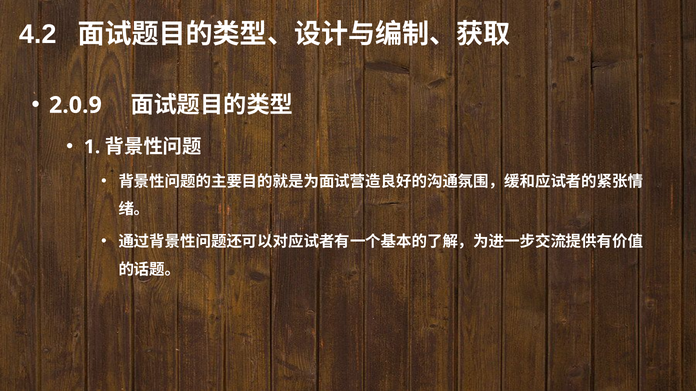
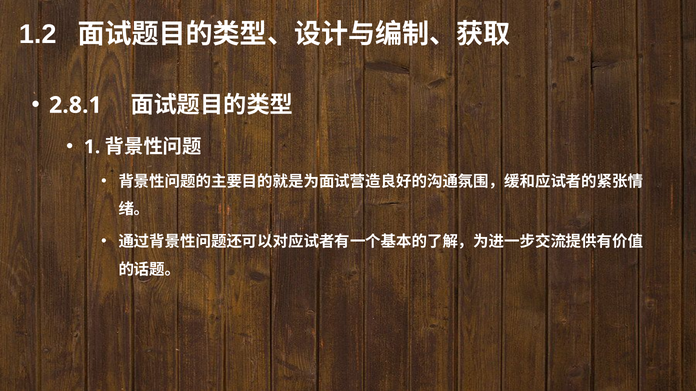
4.2: 4.2 -> 1.2
2.0.9: 2.0.9 -> 2.8.1
